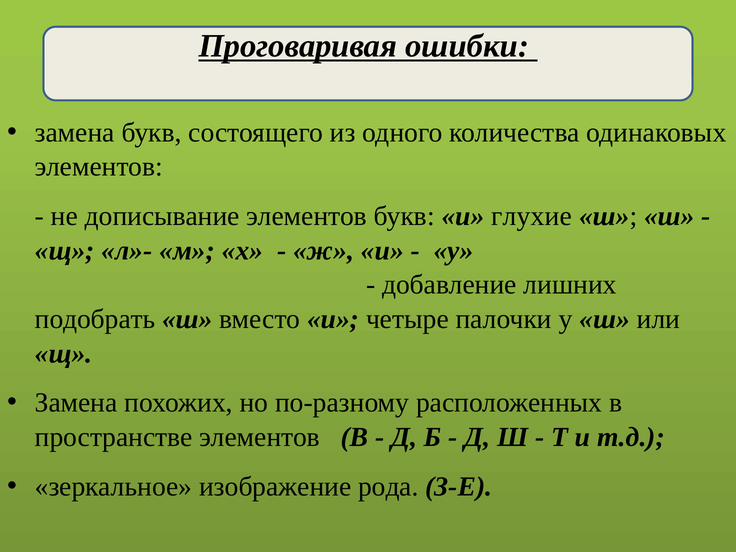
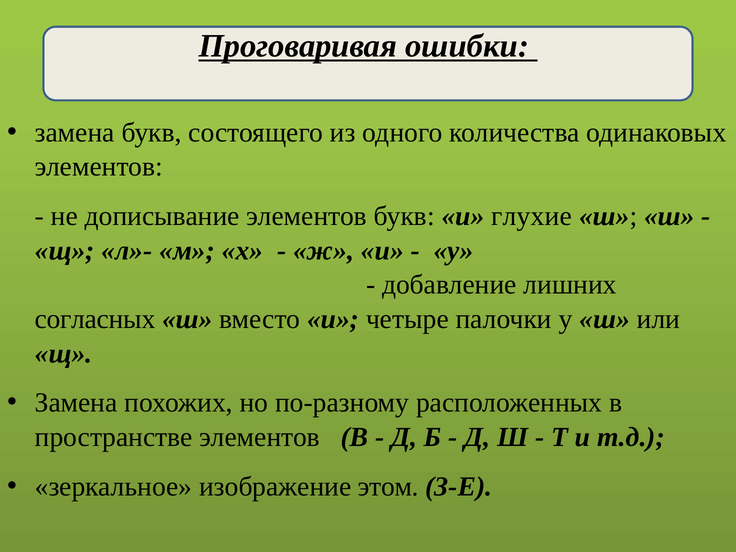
подобрать: подобрать -> согласных
рода: рода -> этом
